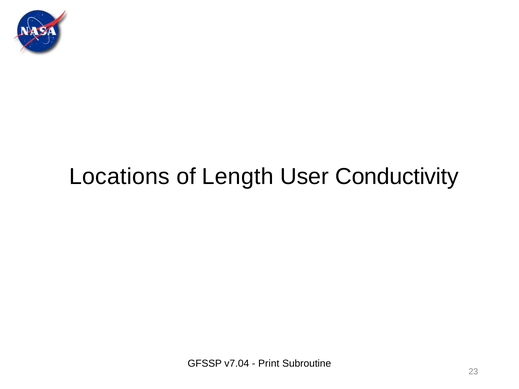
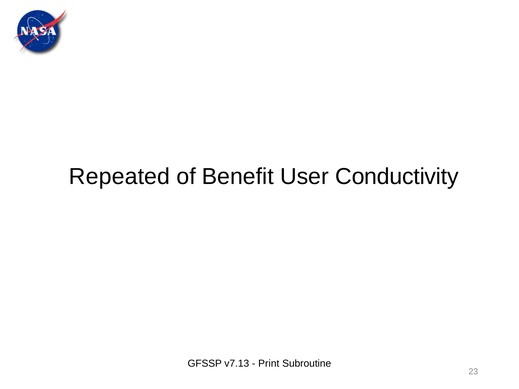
Locations: Locations -> Repeated
Length: Length -> Benefit
v7.04: v7.04 -> v7.13
